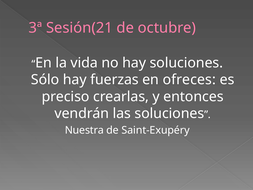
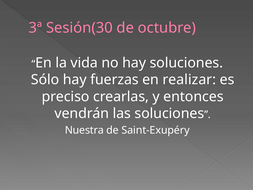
Sesión(21: Sesión(21 -> Sesión(30
ofreces: ofreces -> realizar
